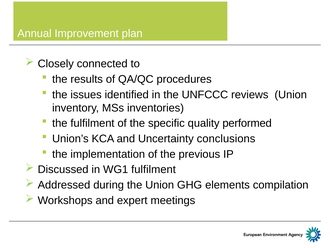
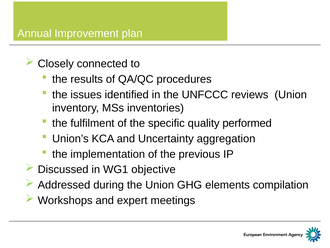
conclusions: conclusions -> aggregation
WG1 fulfilment: fulfilment -> objective
